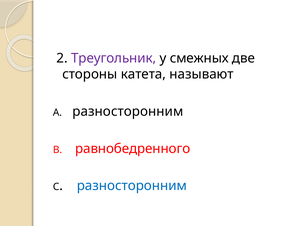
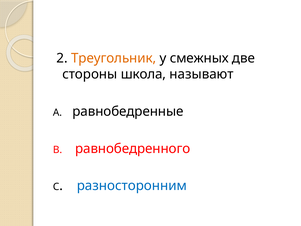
Треугольник colour: purple -> orange
катета: катета -> школа
А разносторонним: разносторонним -> равнобедренные
